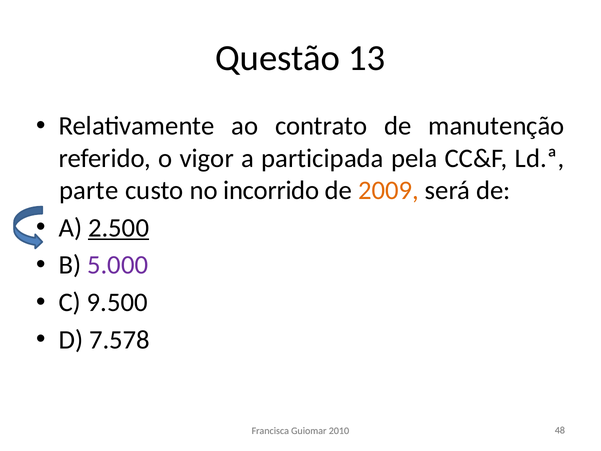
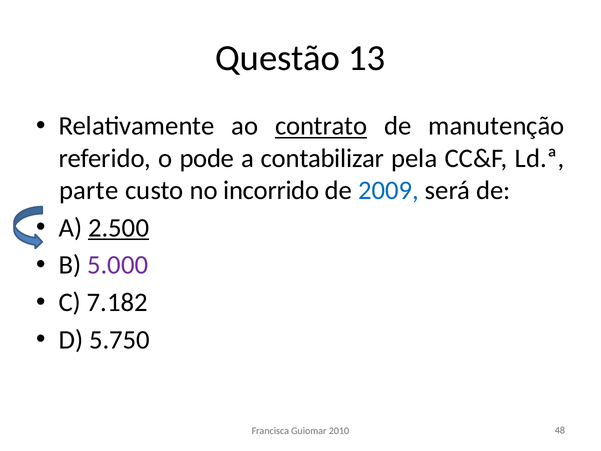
contrato underline: none -> present
vigor: vigor -> pode
participada: participada -> contabilizar
2009 colour: orange -> blue
9.500: 9.500 -> 7.182
7.578: 7.578 -> 5.750
